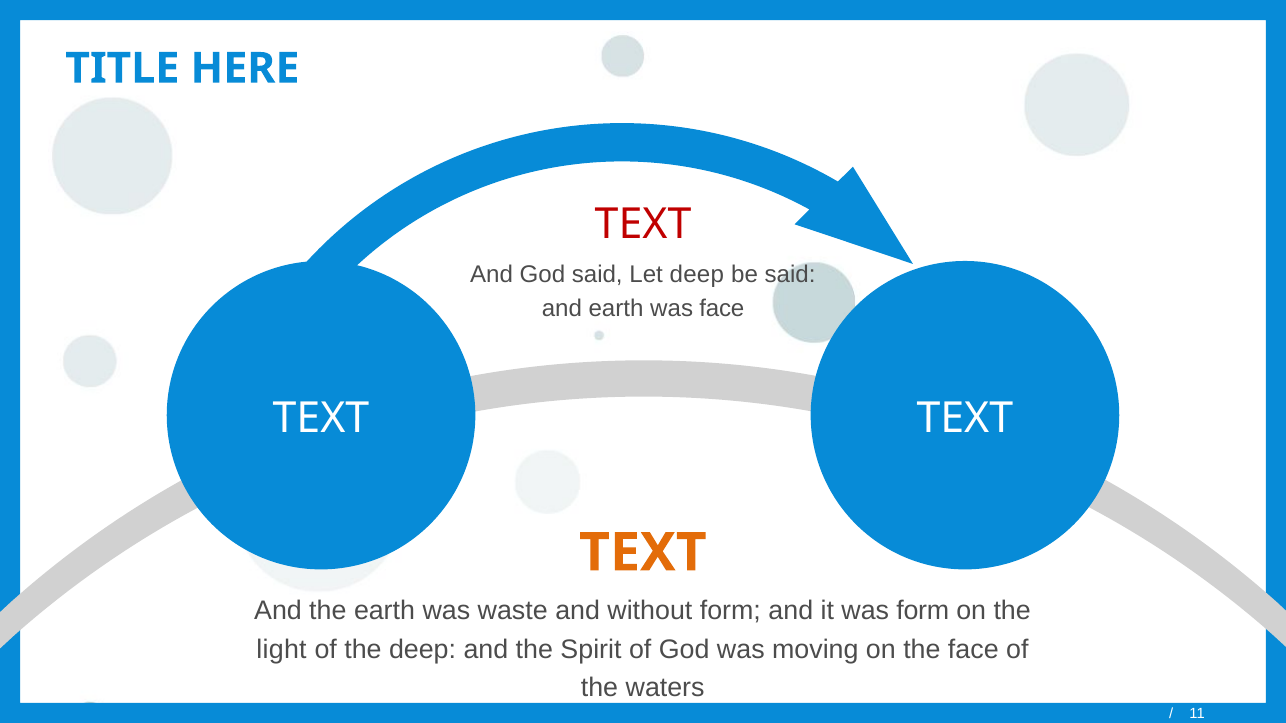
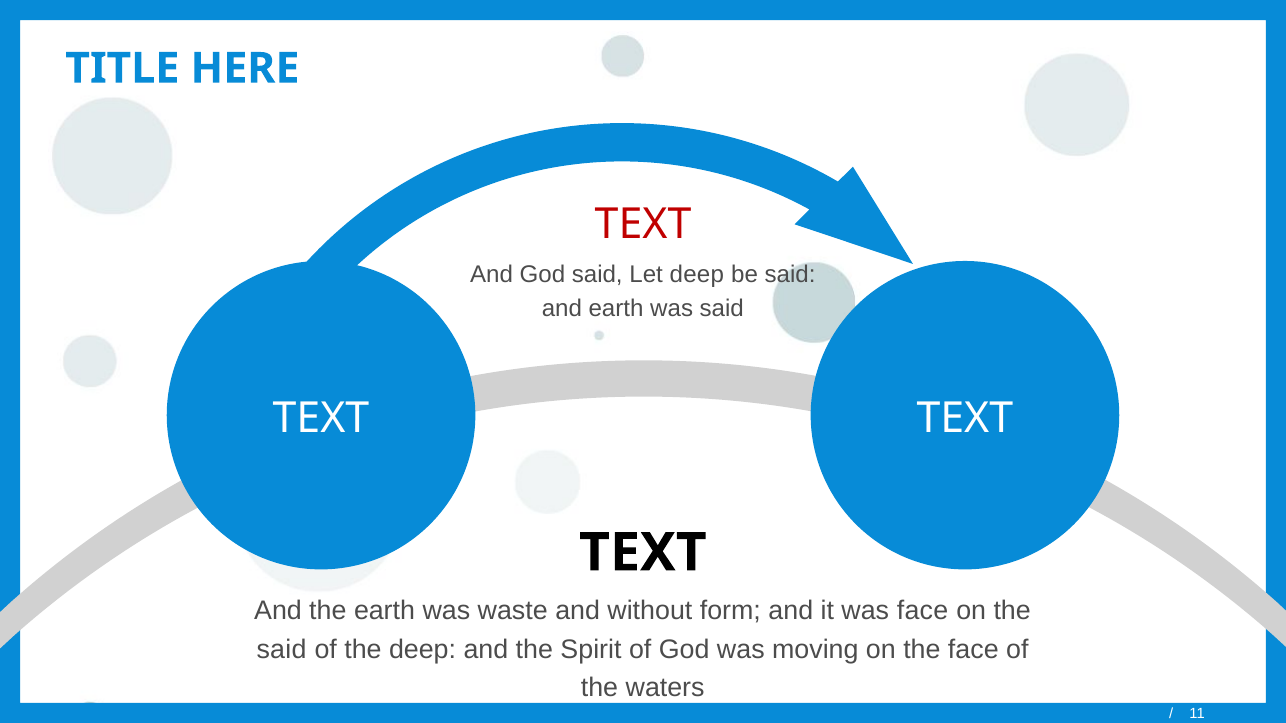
was face: face -> said
TEXT at (643, 553) colour: orange -> black
was form: form -> face
light at (282, 650): light -> said
